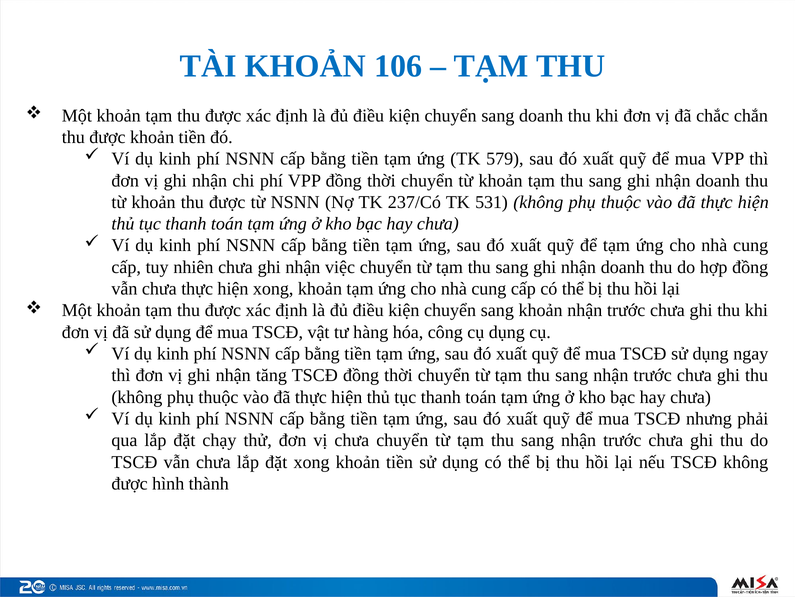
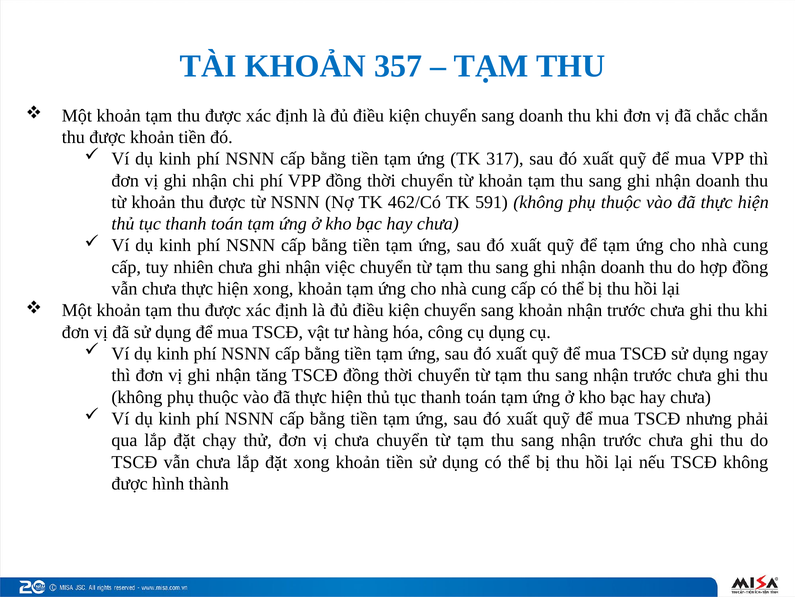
106: 106 -> 357
579: 579 -> 317
237/Có: 237/Có -> 462/Có
531: 531 -> 591
